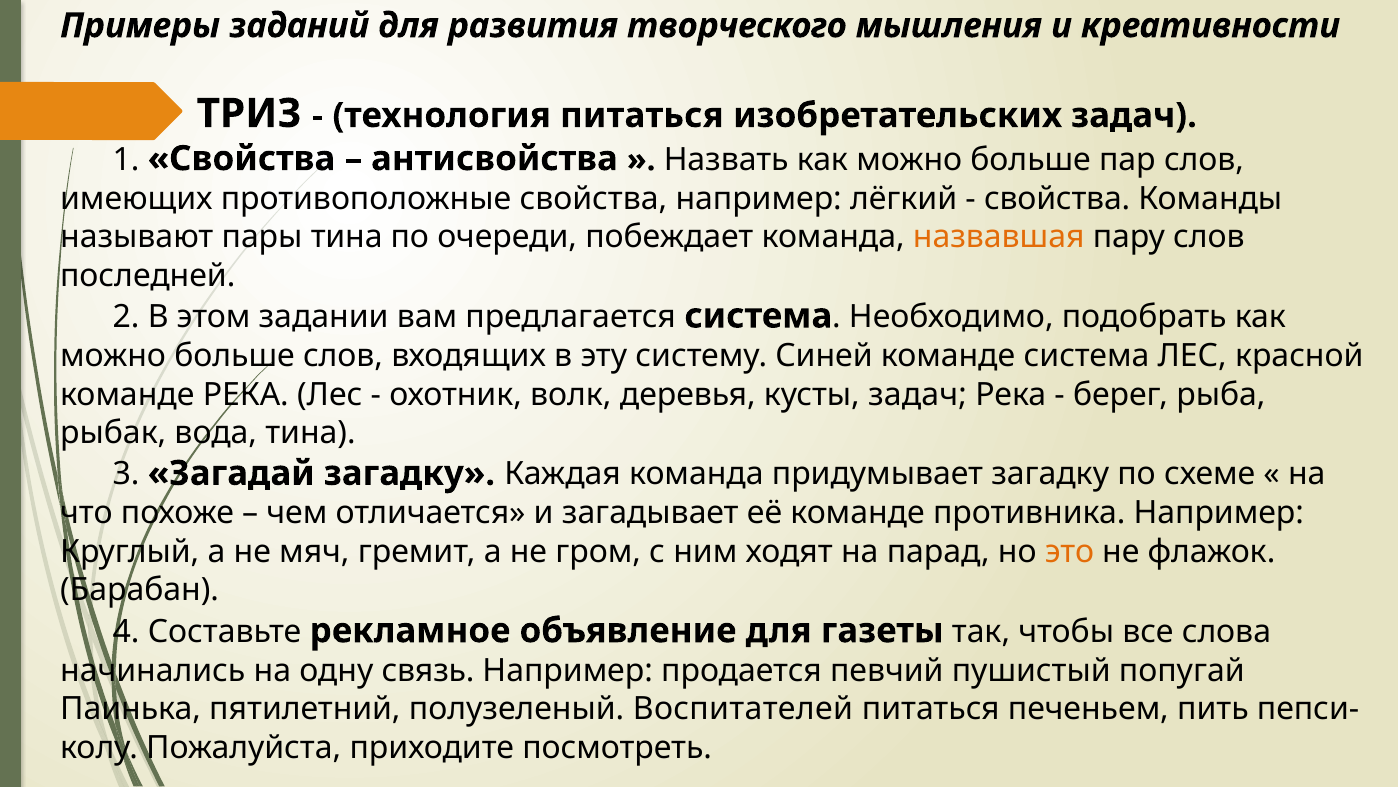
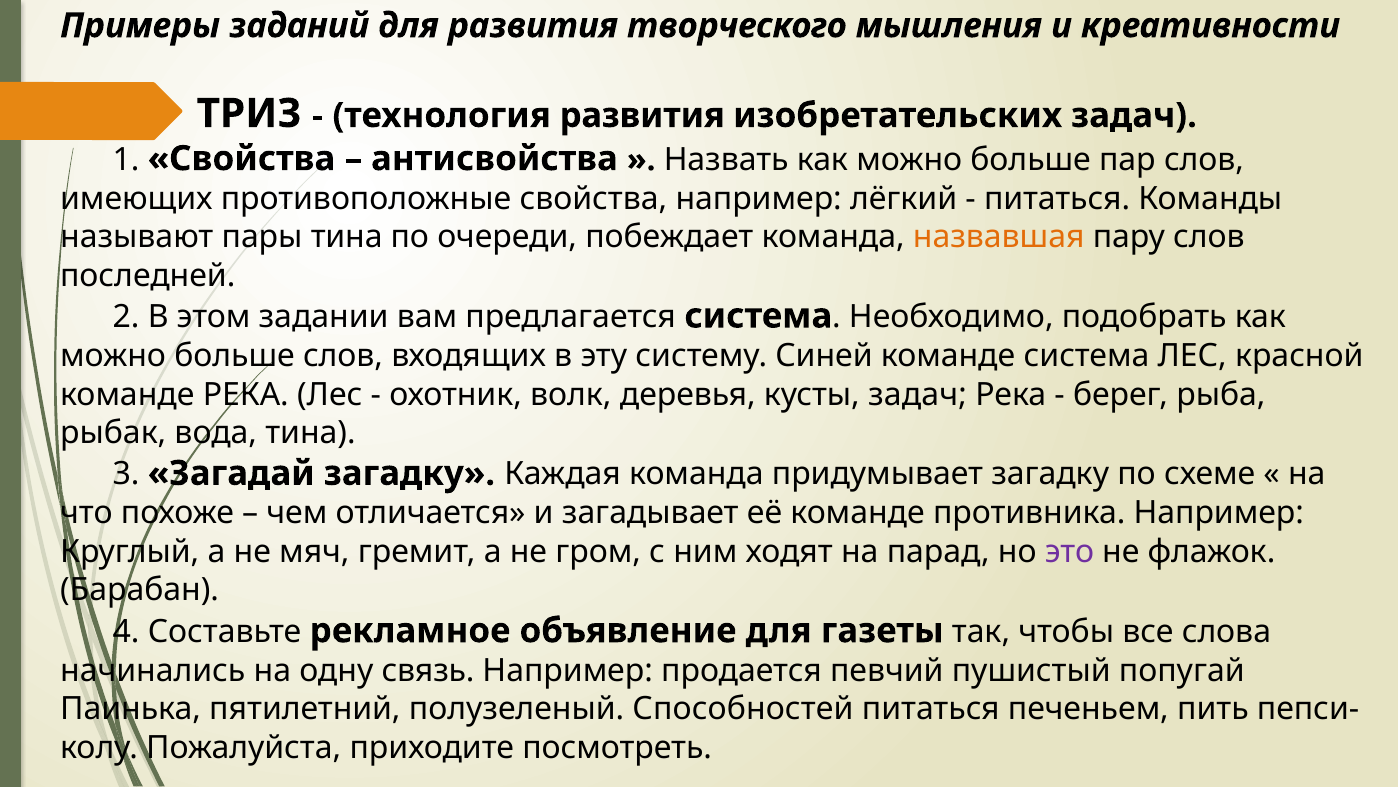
технология питаться: питаться -> развития
свойства at (1057, 199): свойства -> питаться
это colour: orange -> purple
Воспитателей: Воспитателей -> Способностей
